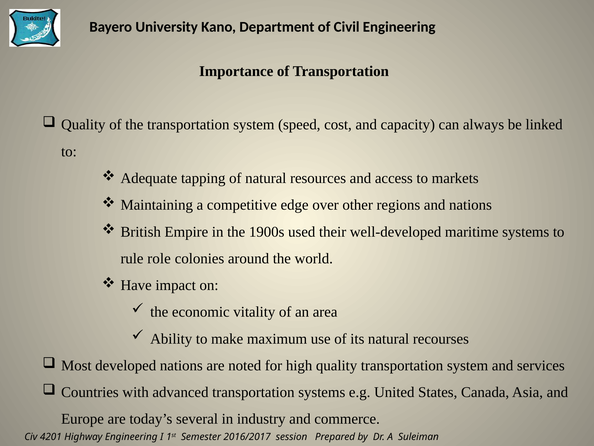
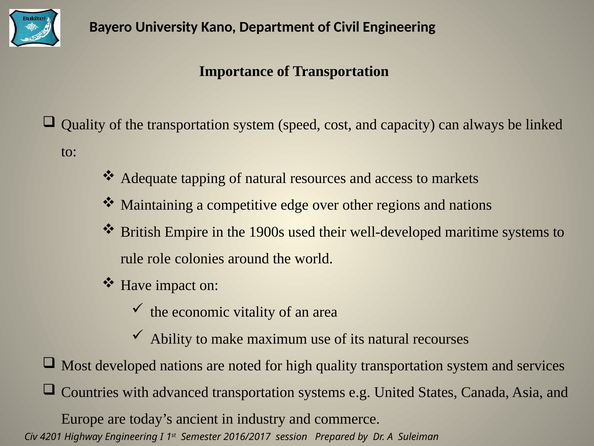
several: several -> ancient
